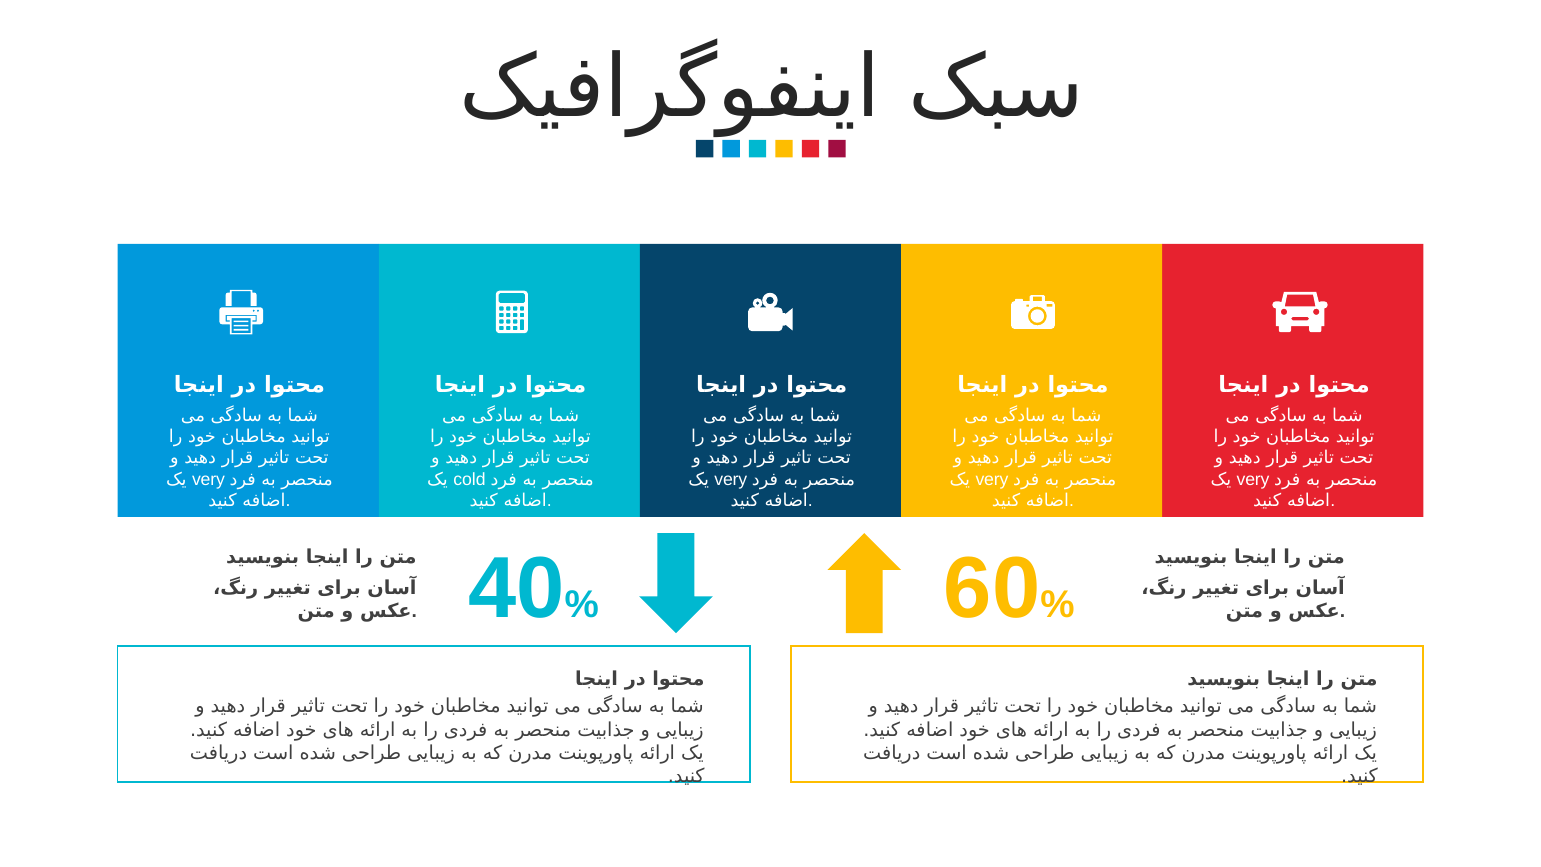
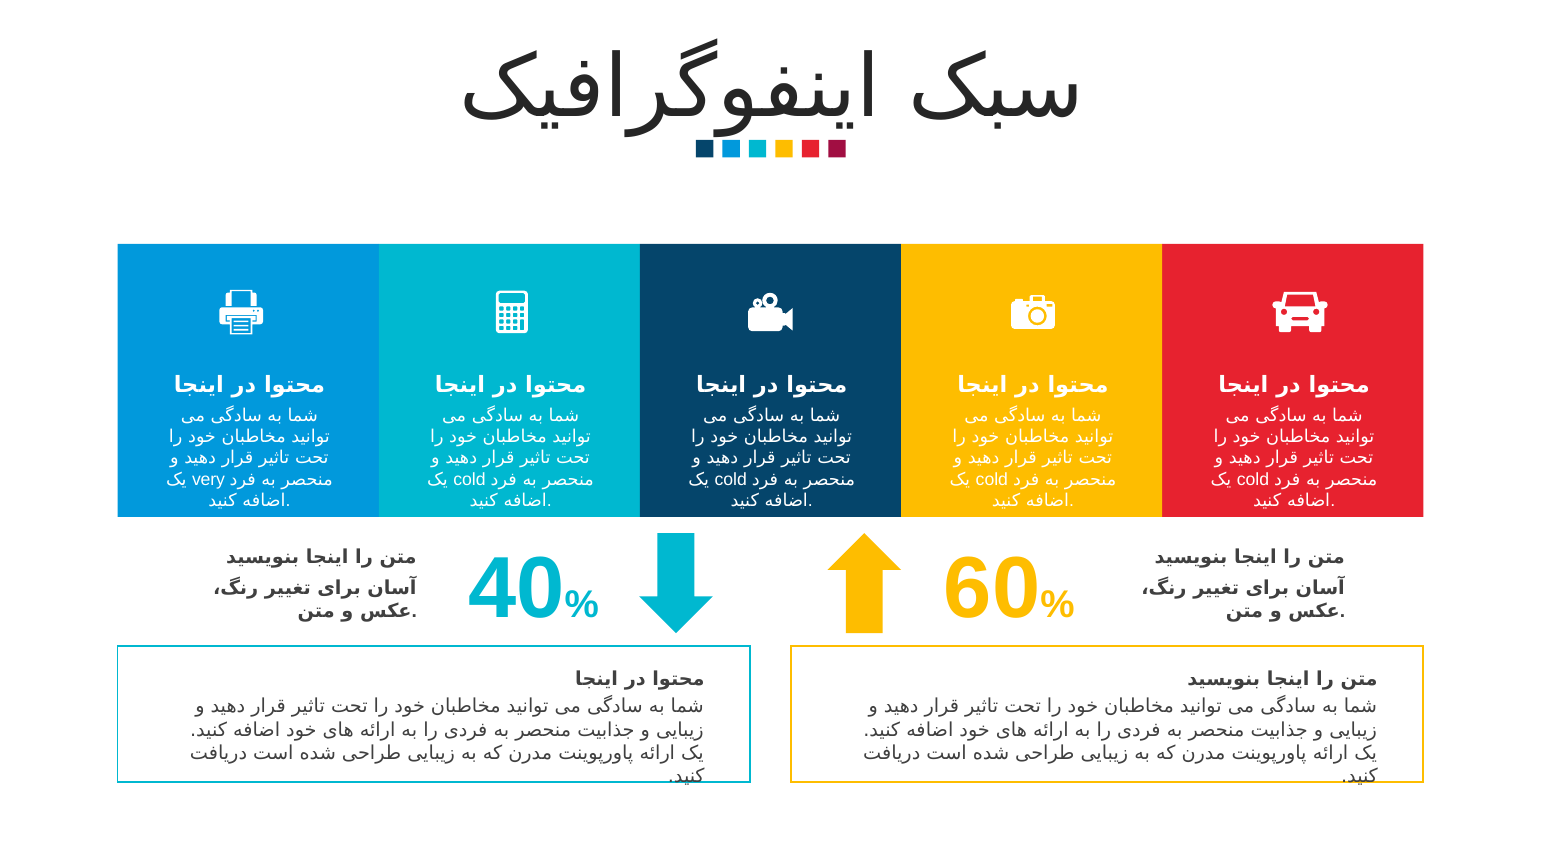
very at (731, 479): very -> cold
very at (992, 479): very -> cold
very at (1253, 479): very -> cold
